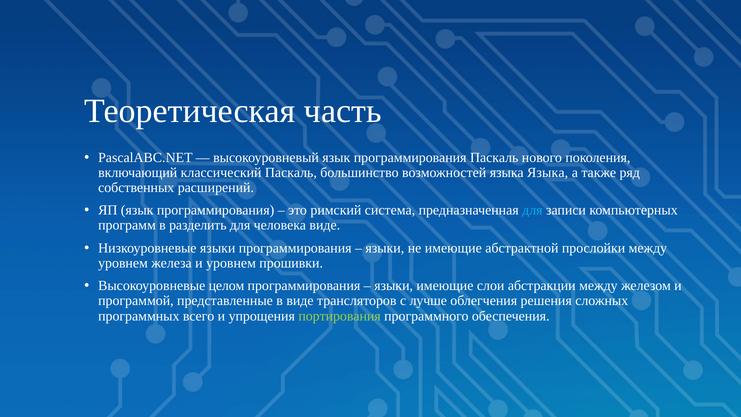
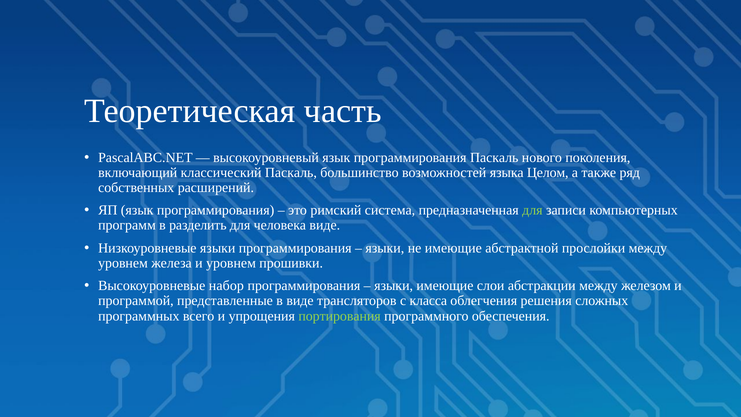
языка Языка: Языка -> Целом
для at (532, 210) colour: light blue -> light green
целом: целом -> набор
лучше: лучше -> класса
